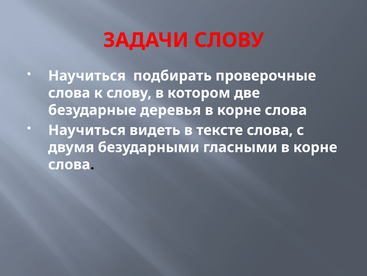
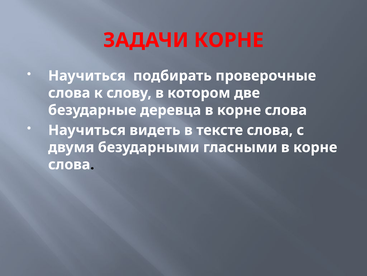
ЗАДАЧИ СЛОВУ: СЛОВУ -> КОРНЕ
деревья: деревья -> деревца
